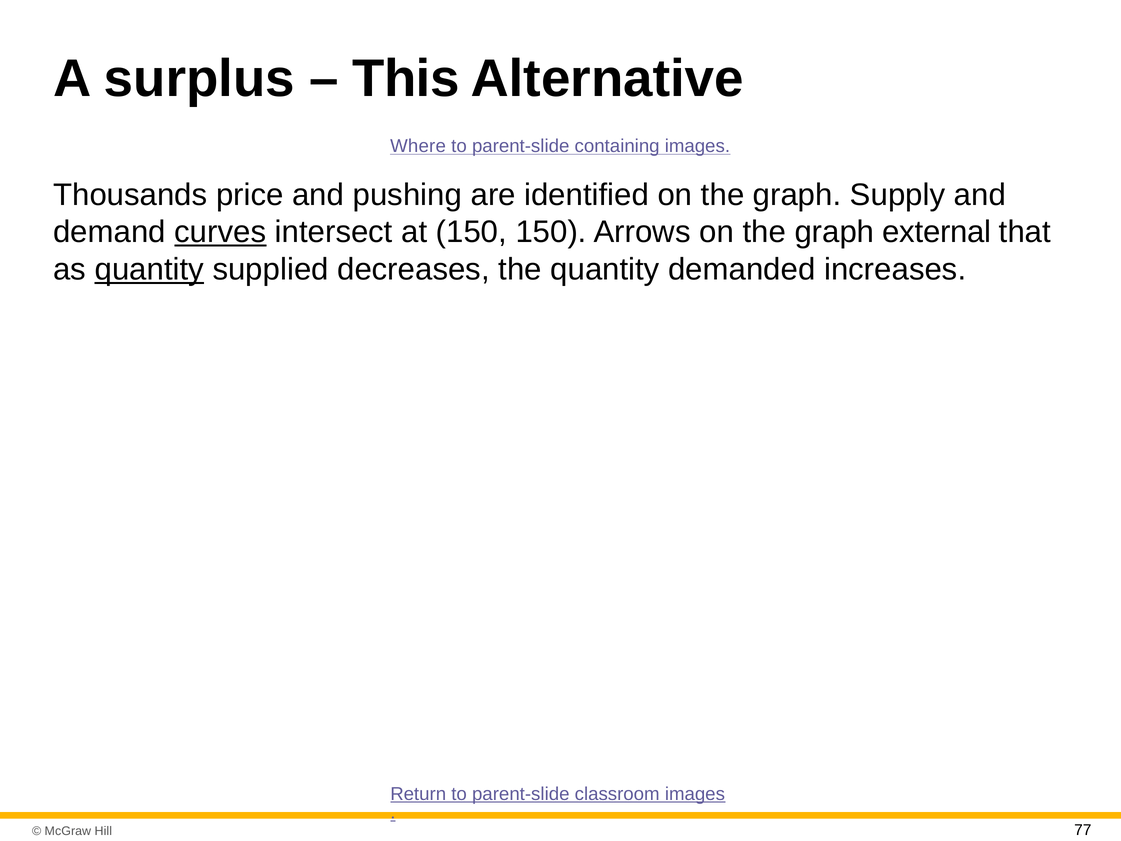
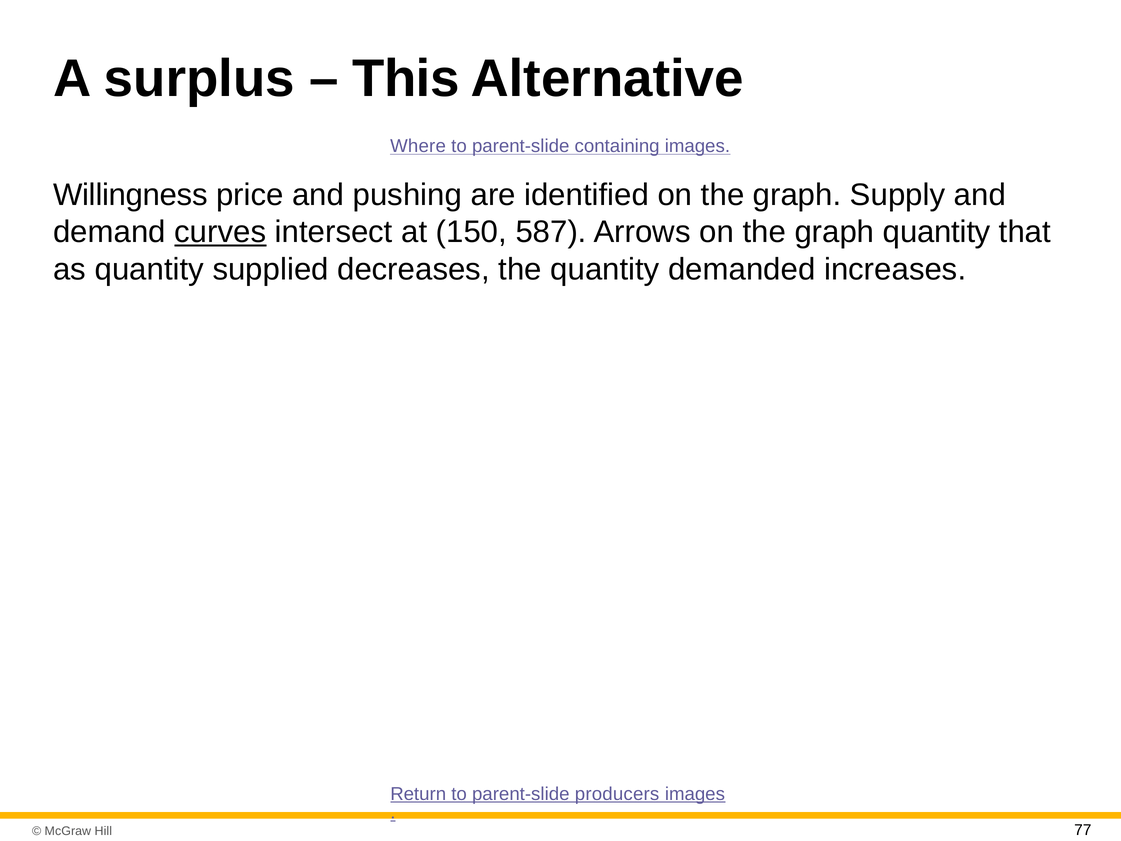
Thousands: Thousands -> Willingness
150 150: 150 -> 587
graph external: external -> quantity
quantity at (149, 270) underline: present -> none
classroom: classroom -> producers
